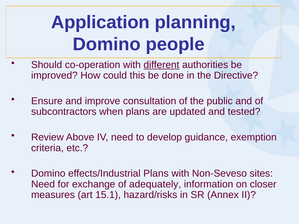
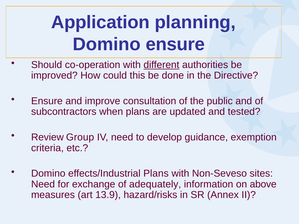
Domino people: people -> ensure
Above: Above -> Group
closer: closer -> above
15.1: 15.1 -> 13.9
